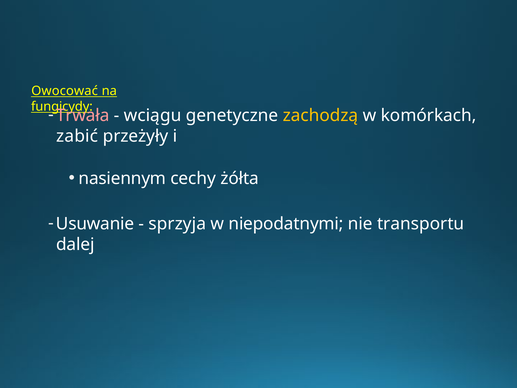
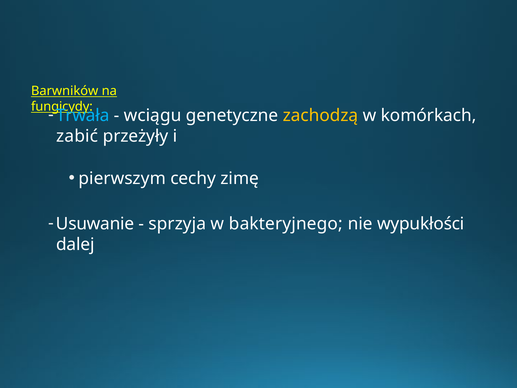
Owocować: Owocować -> Barwników
Trwała colour: pink -> light blue
nasiennym: nasiennym -> pierwszym
żółta: żółta -> zimę
niepodatnymi: niepodatnymi -> bakteryjnego
transportu: transportu -> wypukłości
